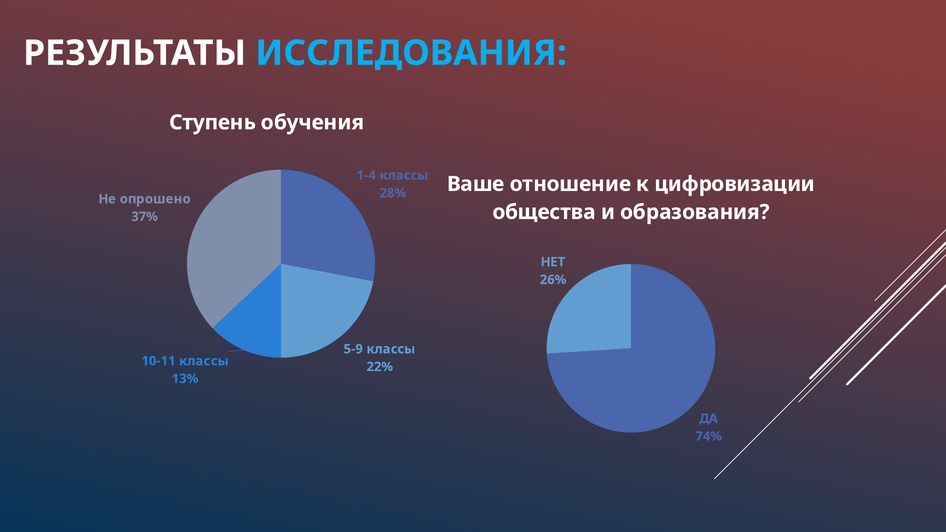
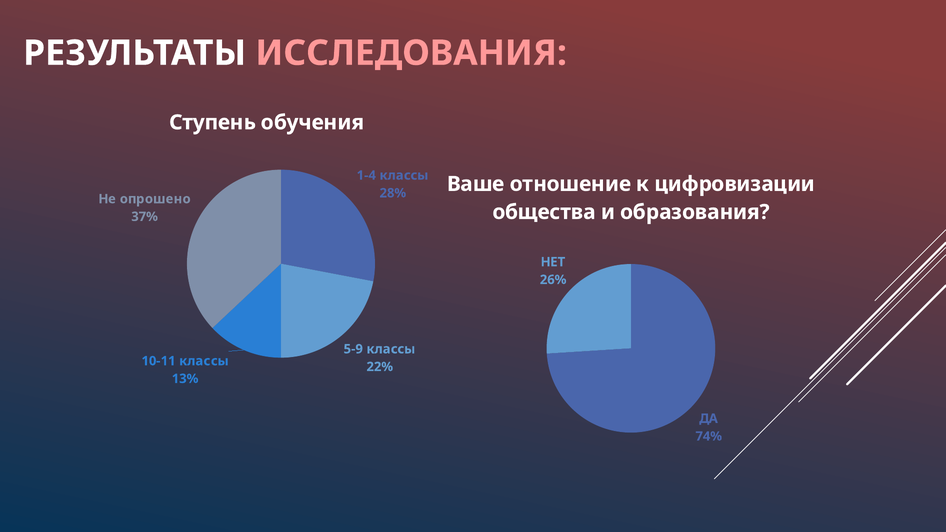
ИССЛЕДОВАНИЯ colour: light blue -> pink
